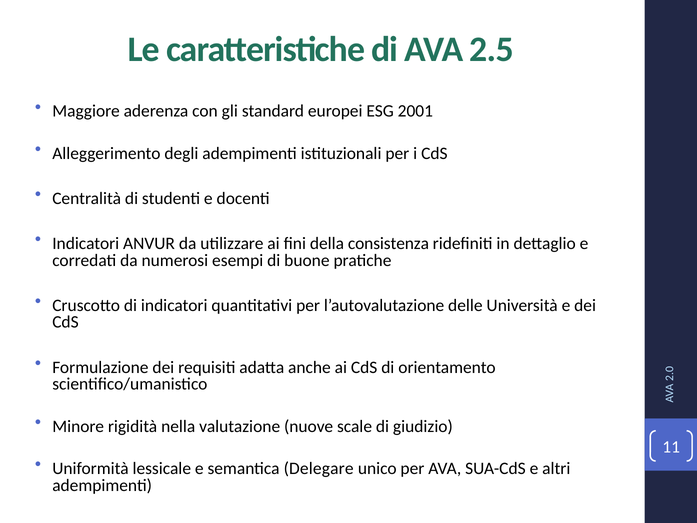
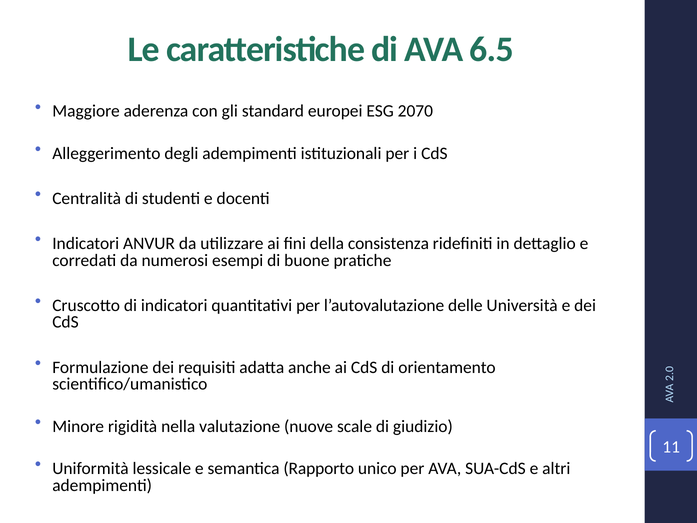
2.5: 2.5 -> 6.5
2001: 2001 -> 2070
Delegare: Delegare -> Rapporto
